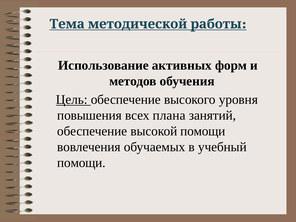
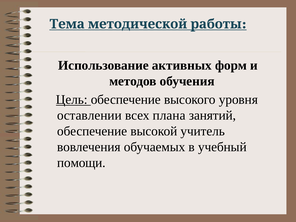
повышения: повышения -> оставлении
высокой помощи: помощи -> учитель
